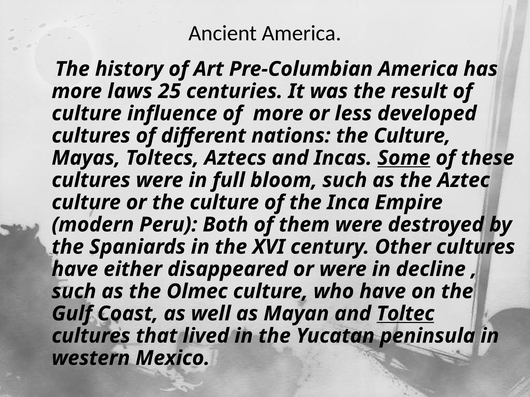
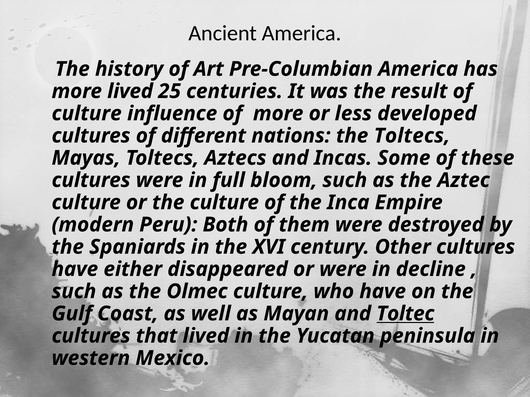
more laws: laws -> lived
nations the Culture: Culture -> Toltecs
Some underline: present -> none
